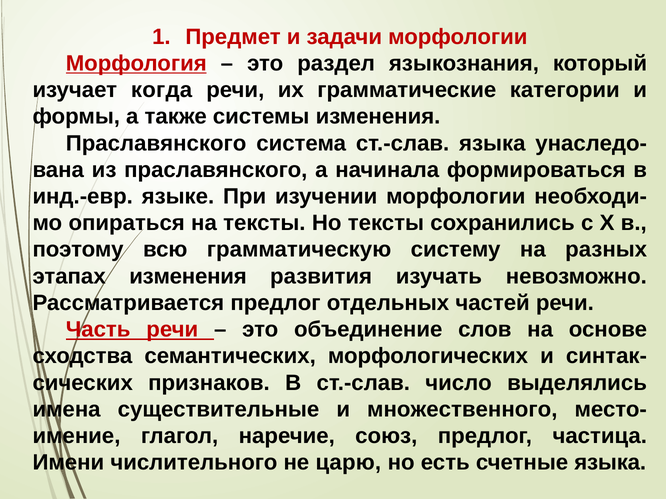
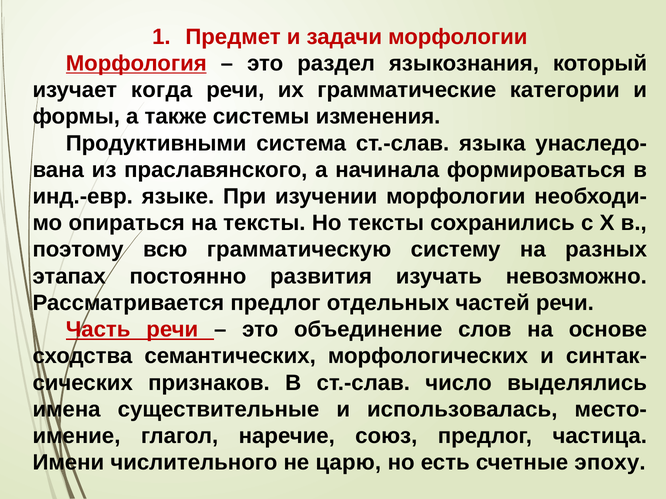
Праславянского at (156, 143): Праславянского -> Продуктивными
этапах изменения: изменения -> постоянно
множественного: множественного -> использовалась
счетные языка: языка -> эпоху
